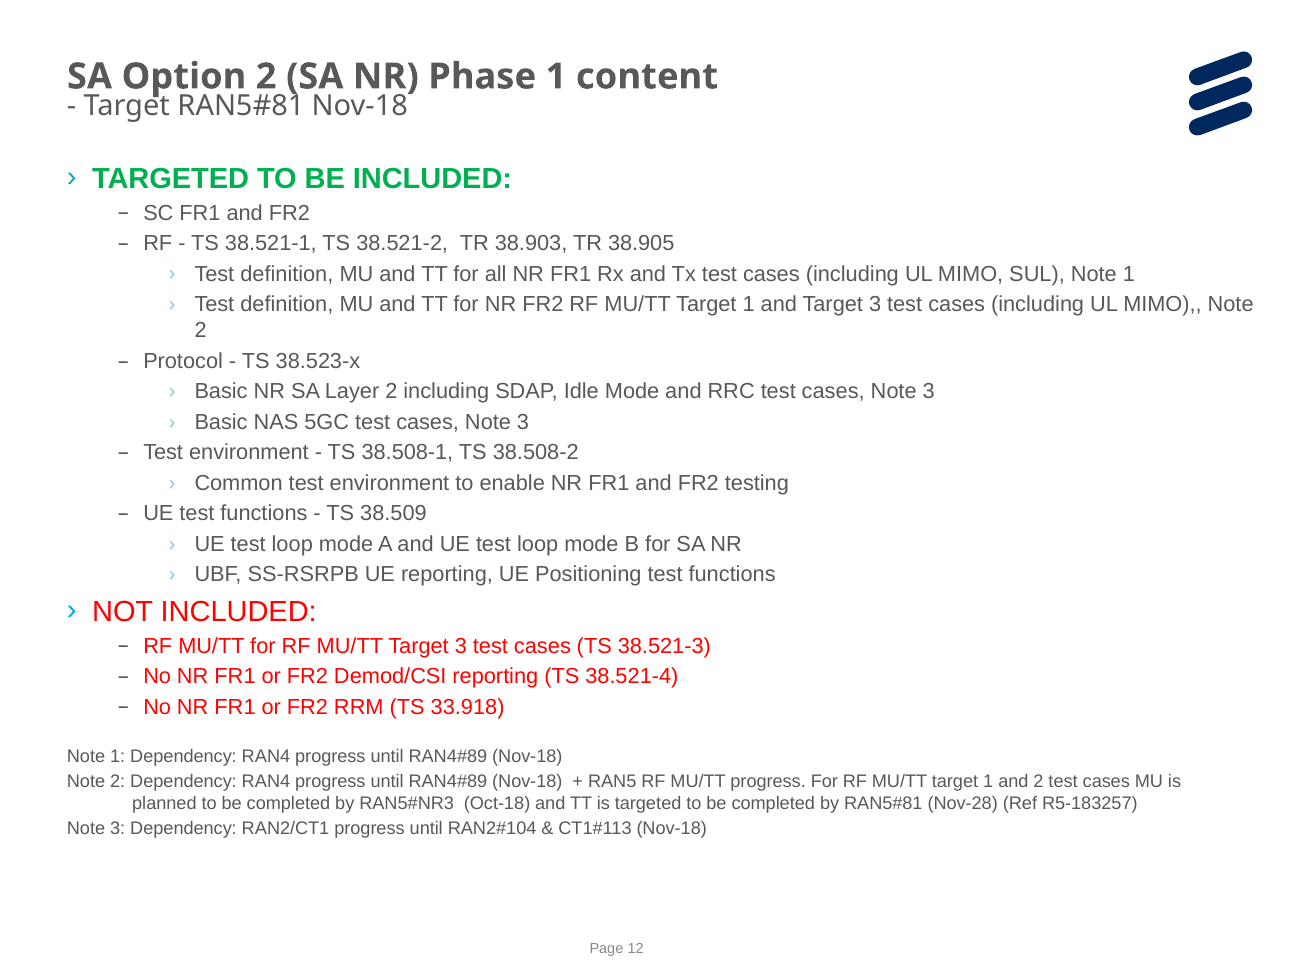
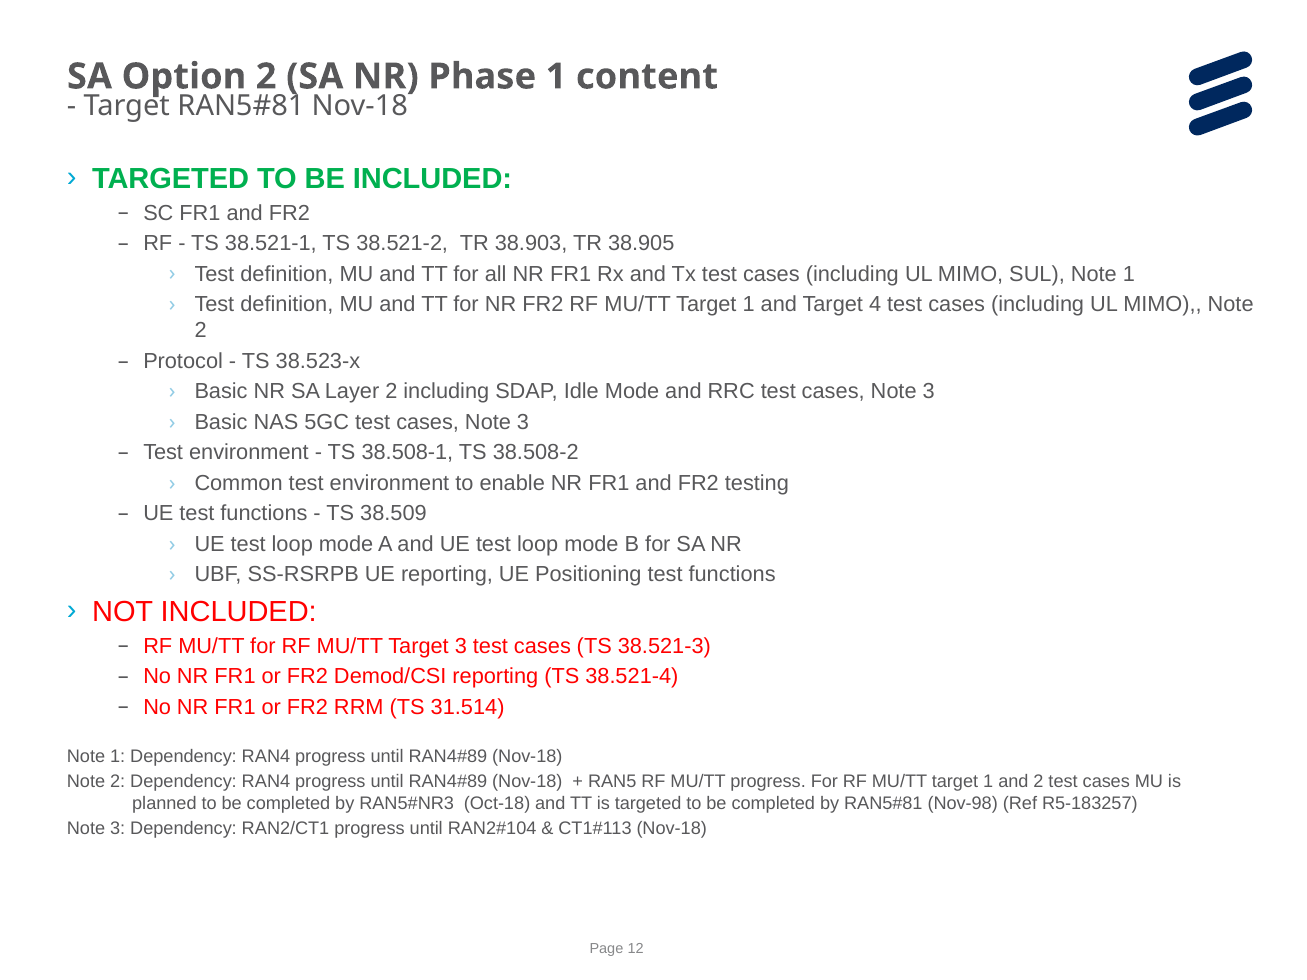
and Target 3: 3 -> 4
33.918: 33.918 -> 31.514
Nov-28: Nov-28 -> Nov-98
